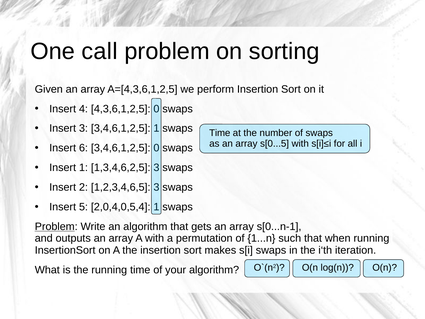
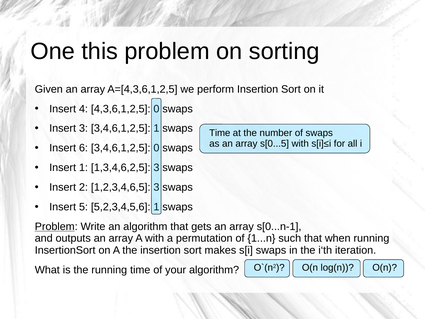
call: call -> this
2,0,4,0,5,4: 2,0,4,0,5,4 -> 5,2,3,4,5,6
